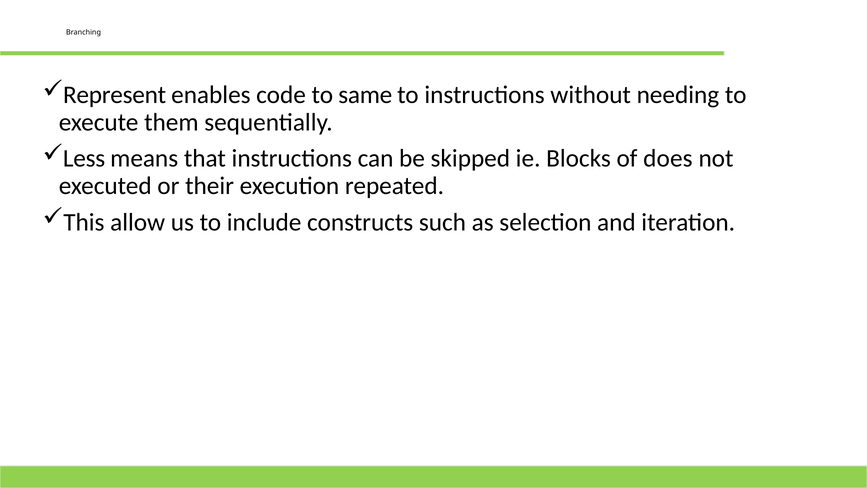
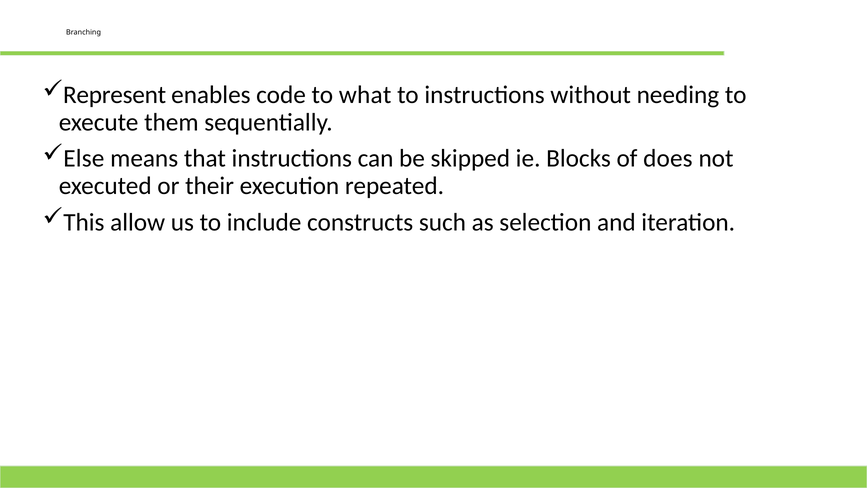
same: same -> what
Less: Less -> Else
